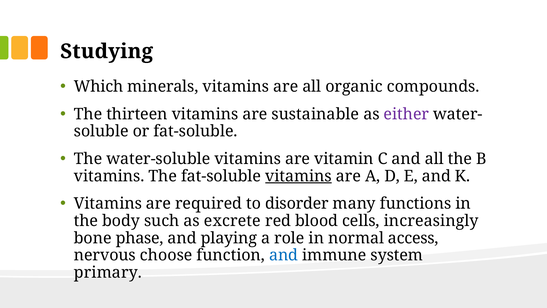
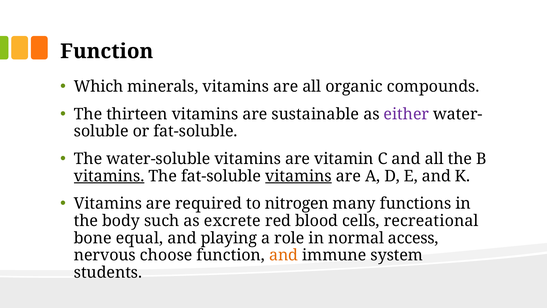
Studying at (107, 51): Studying -> Function
vitamins at (109, 176) underline: none -> present
disorder: disorder -> nitrogen
increasingly: increasingly -> recreational
phase: phase -> equal
and at (284, 255) colour: blue -> orange
primary: primary -> students
